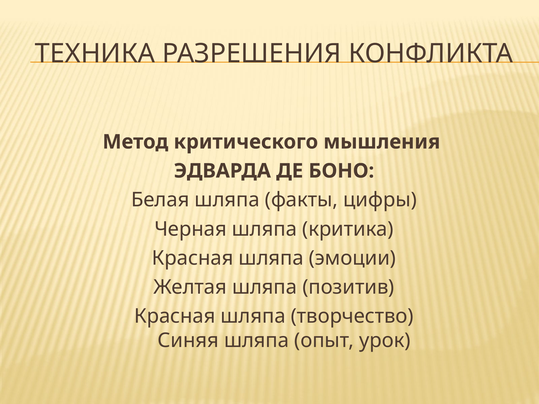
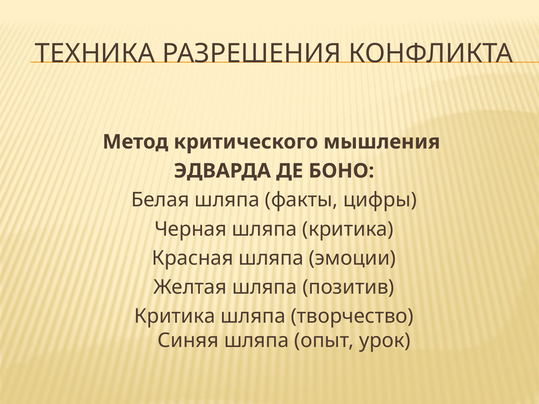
Красная at (175, 316): Красная -> Критика
